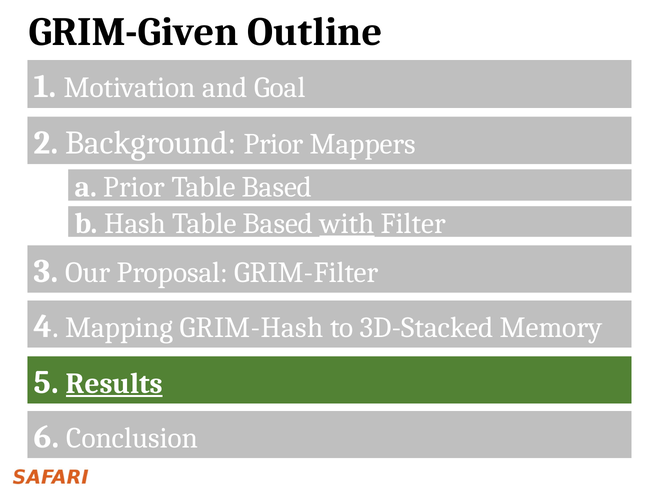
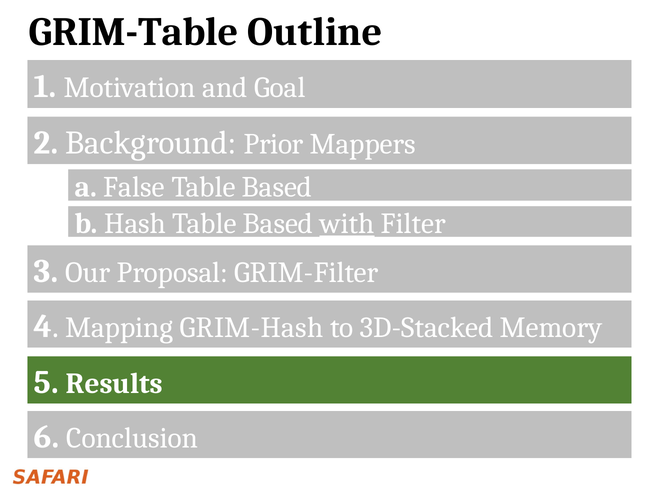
GRIM-Given: GRIM-Given -> GRIM-Table
a Prior: Prior -> False
Results underline: present -> none
